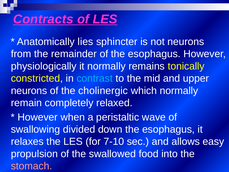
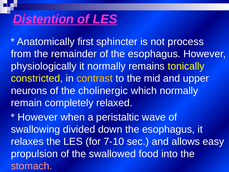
Contracts: Contracts -> Distention
lies: lies -> first
not neurons: neurons -> process
contrast colour: light blue -> yellow
